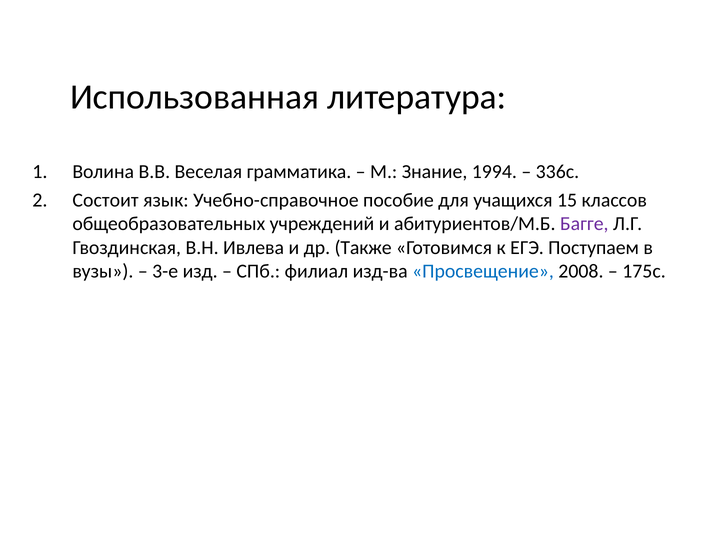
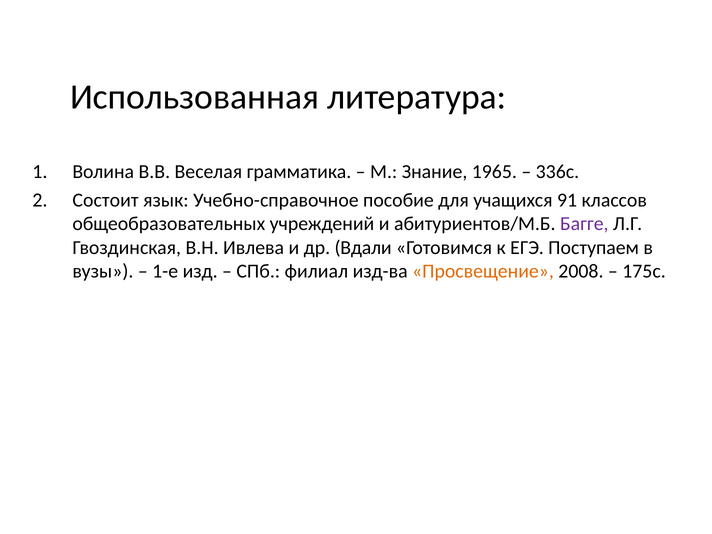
1994: 1994 -> 1965
15: 15 -> 91
Также: Также -> Вдали
3-е: 3-е -> 1-е
Просвещение colour: blue -> orange
